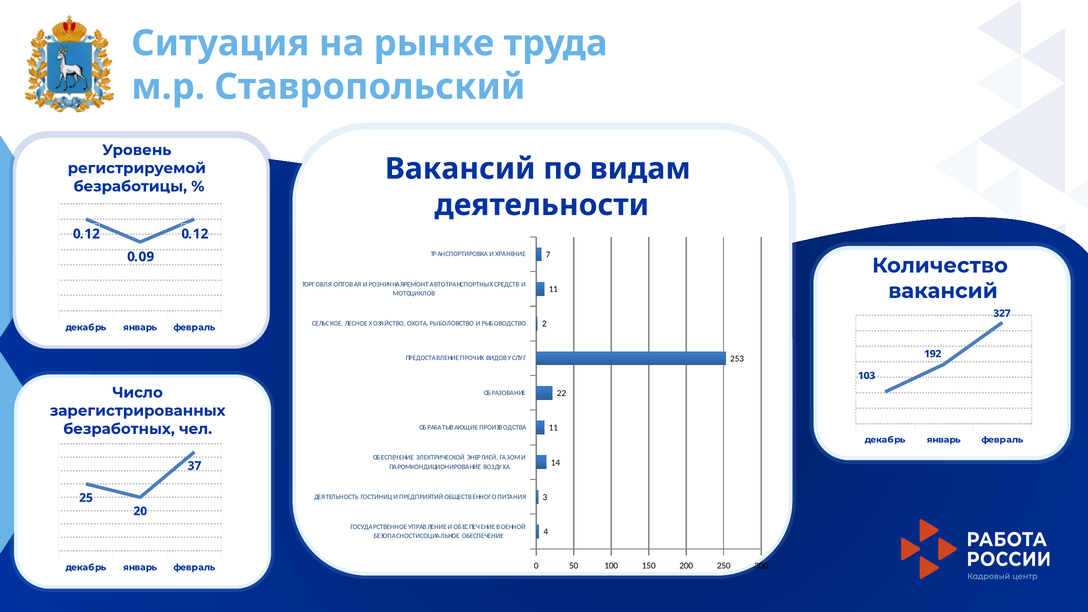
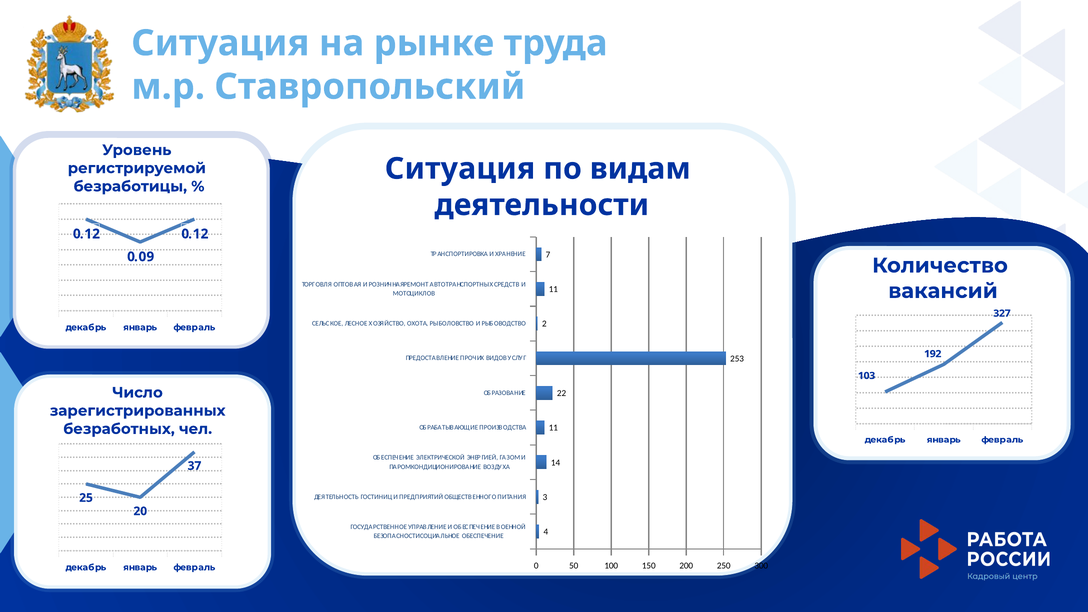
Вакансий at (460, 169): Вакансий -> Ситуация
